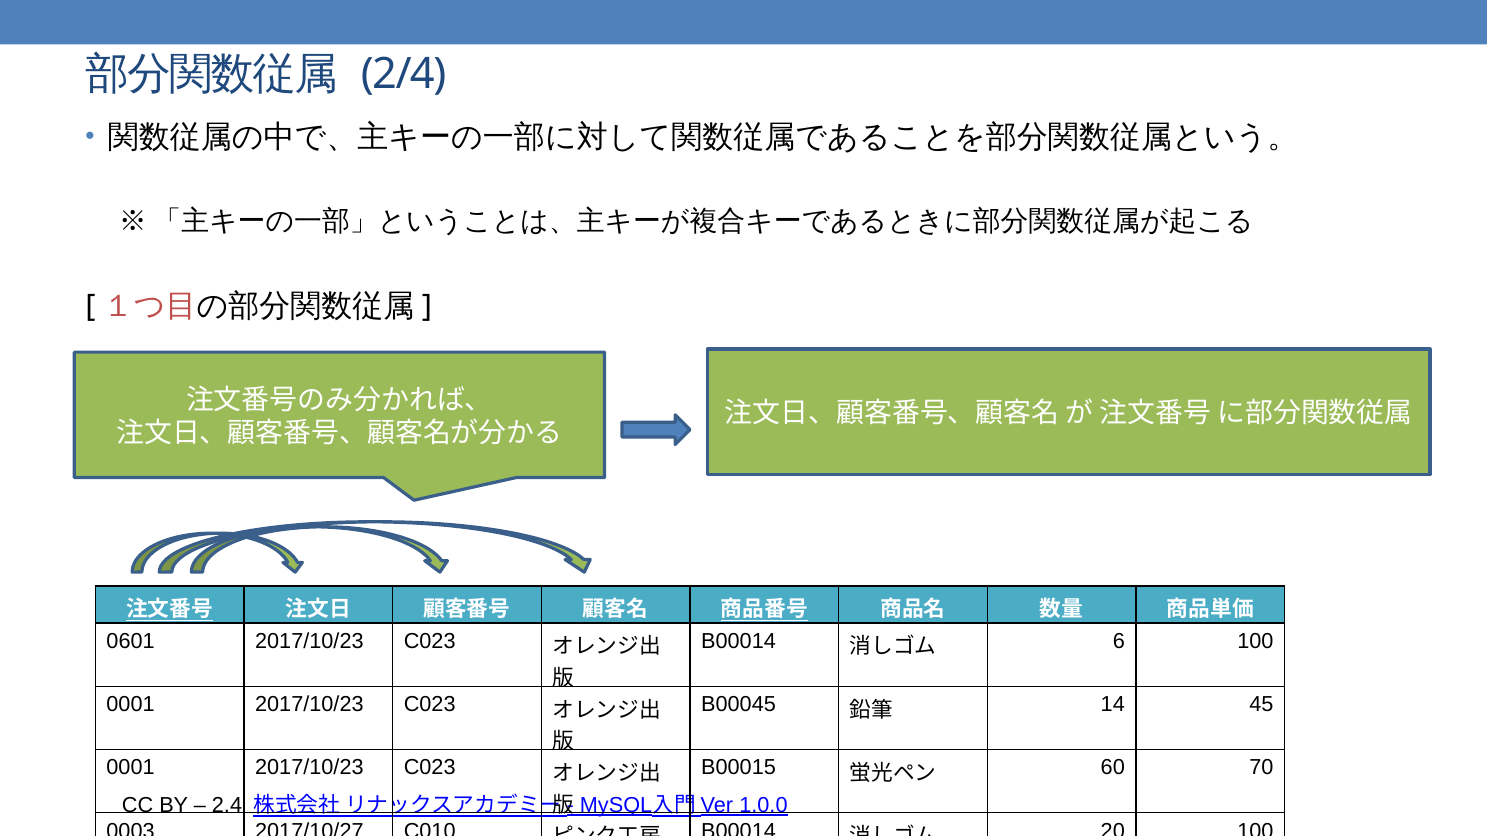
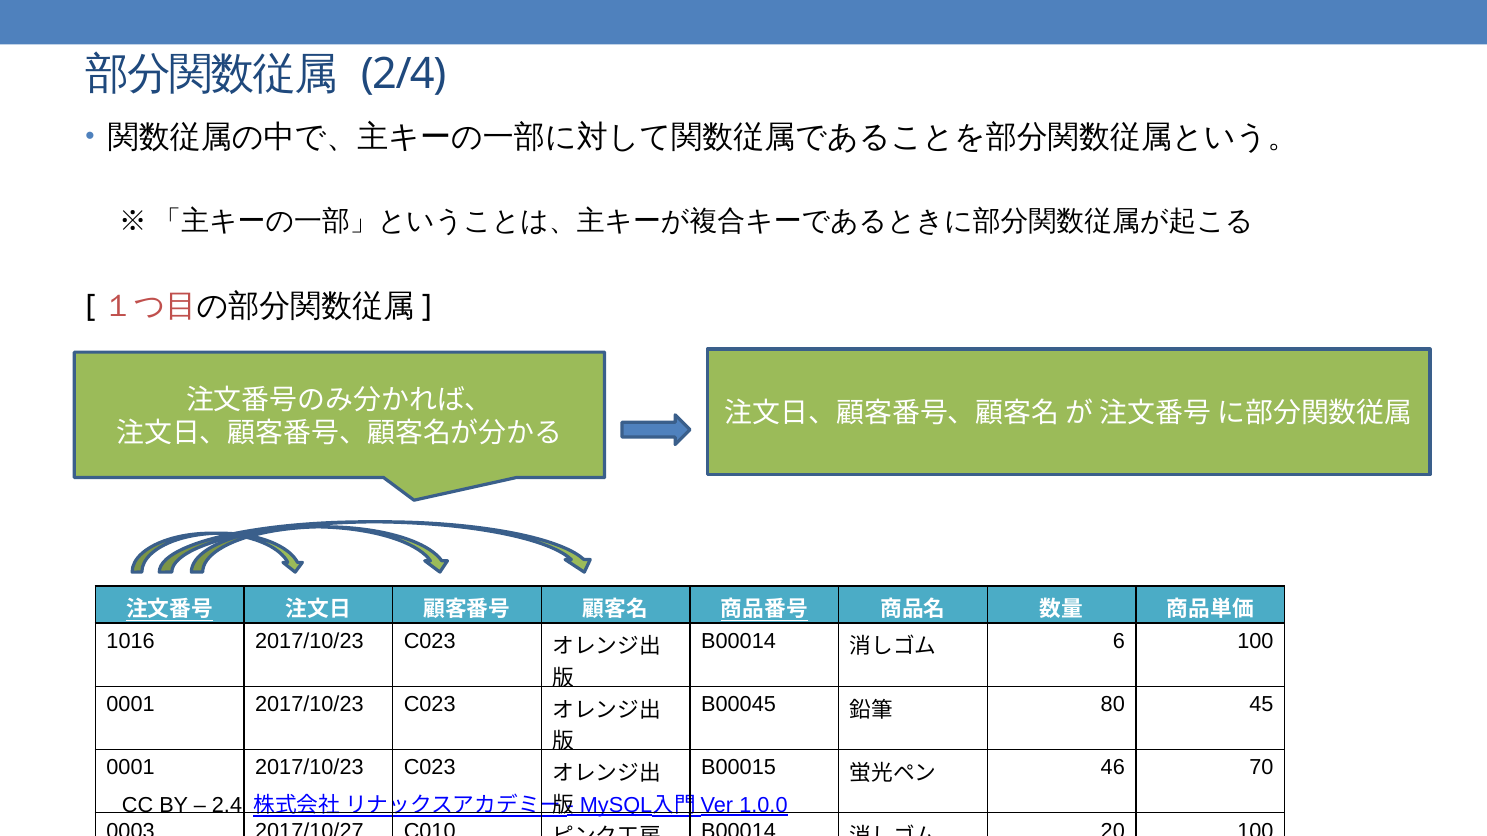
0601: 0601 -> 1016
14: 14 -> 80
60: 60 -> 46
